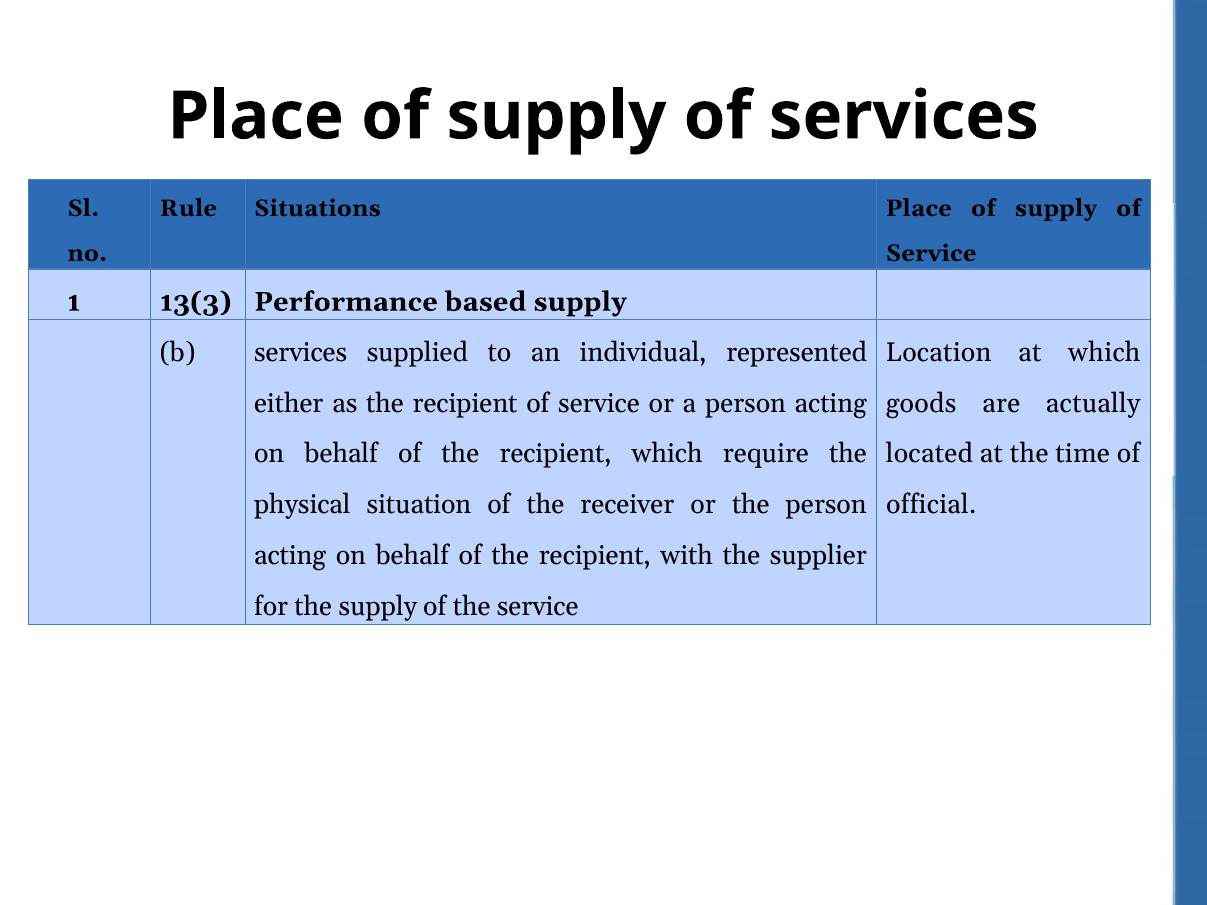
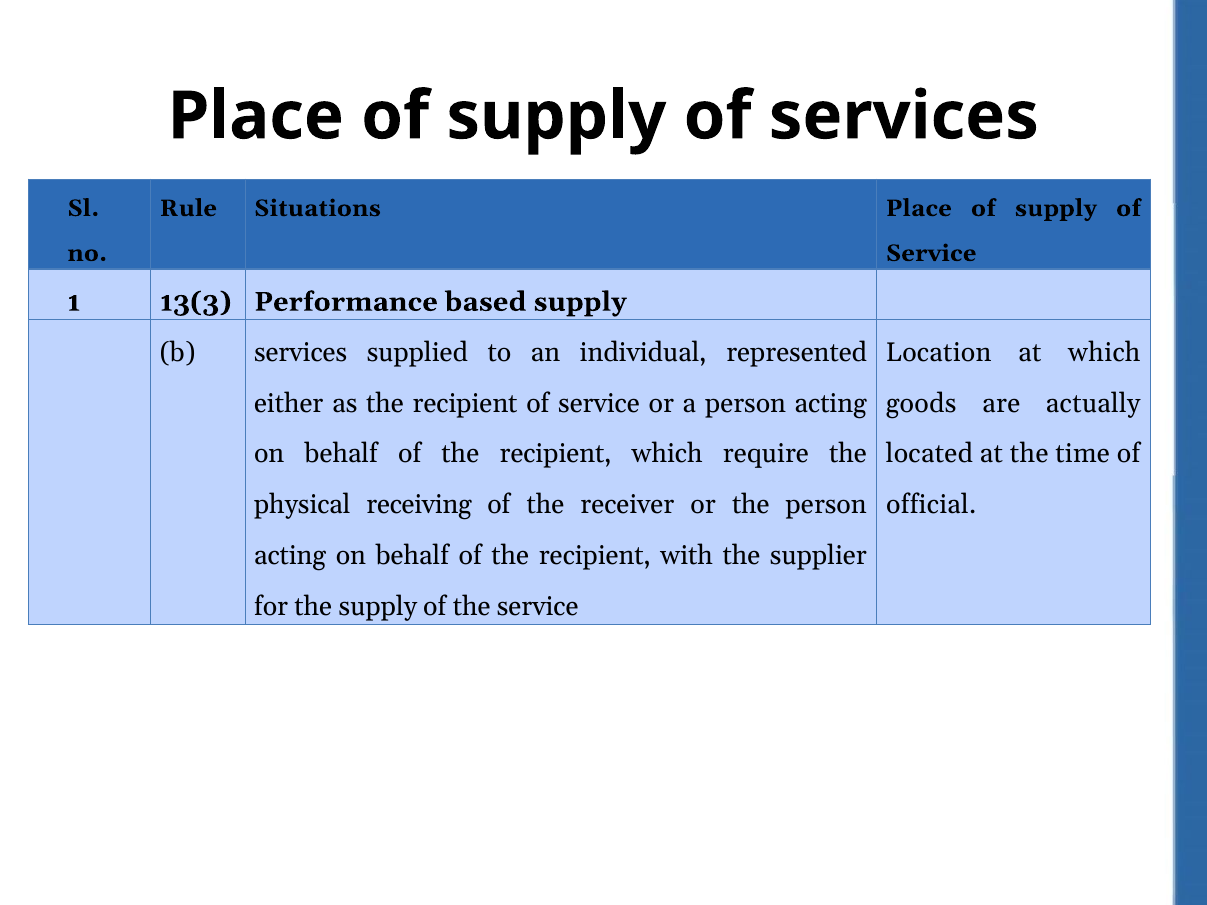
situation: situation -> receiving
